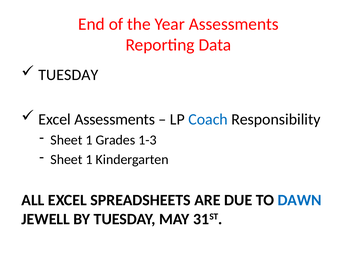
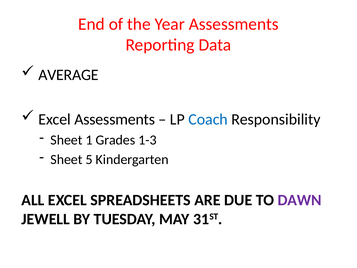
TUESDAY at (68, 75): TUESDAY -> AVERAGE
1 at (89, 159): 1 -> 5
DAWN colour: blue -> purple
